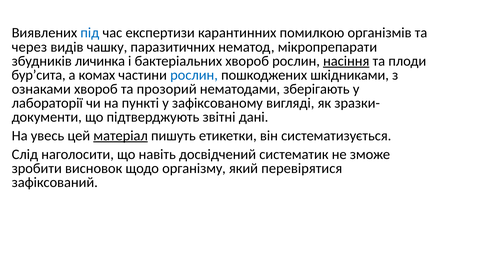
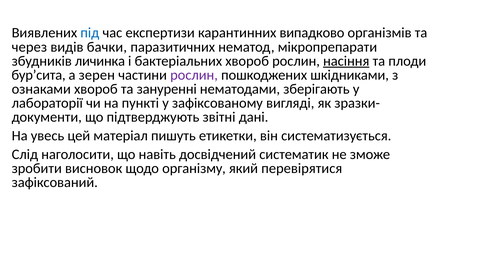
помилкою: помилкою -> випадково
чашку: чашку -> бачки
комах: комах -> зерен
рослин at (194, 75) colour: blue -> purple
прозорий: прозорий -> зануренні
матеріал underline: present -> none
